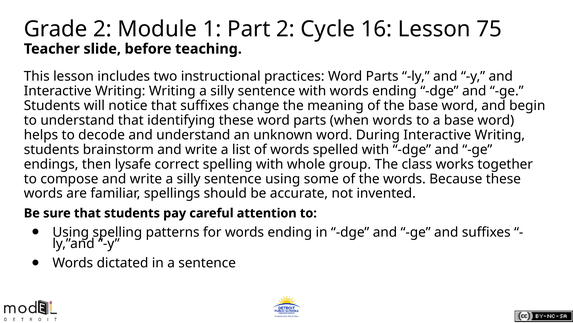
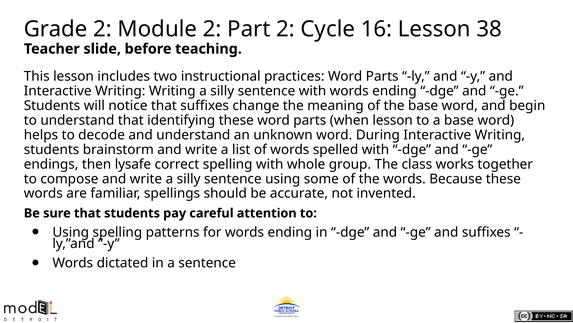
Module 1: 1 -> 2
75: 75 -> 38
when words: words -> lesson
